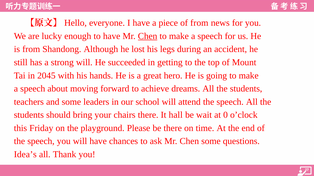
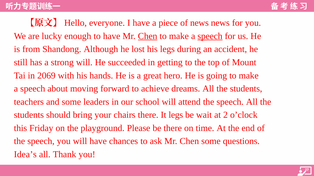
of from: from -> news
speech at (210, 36) underline: none -> present
2045: 2045 -> 2069
It hall: hall -> legs
0: 0 -> 2
